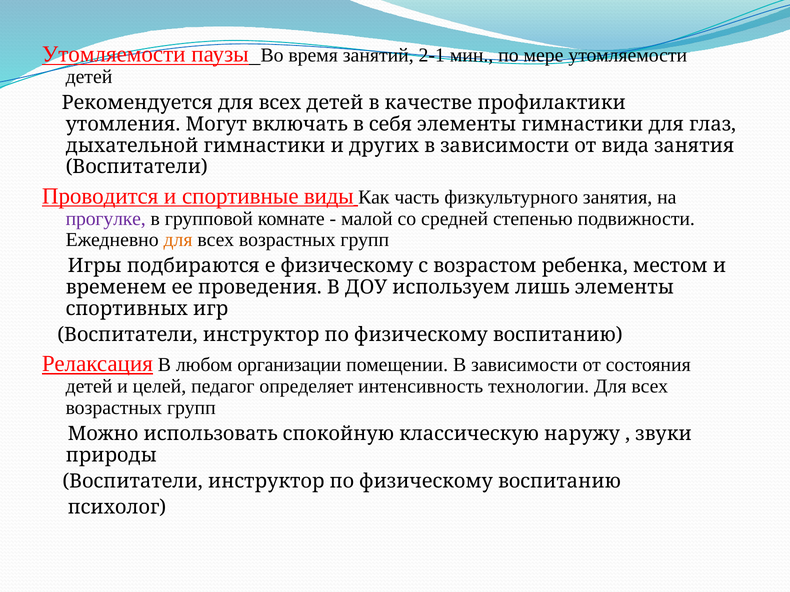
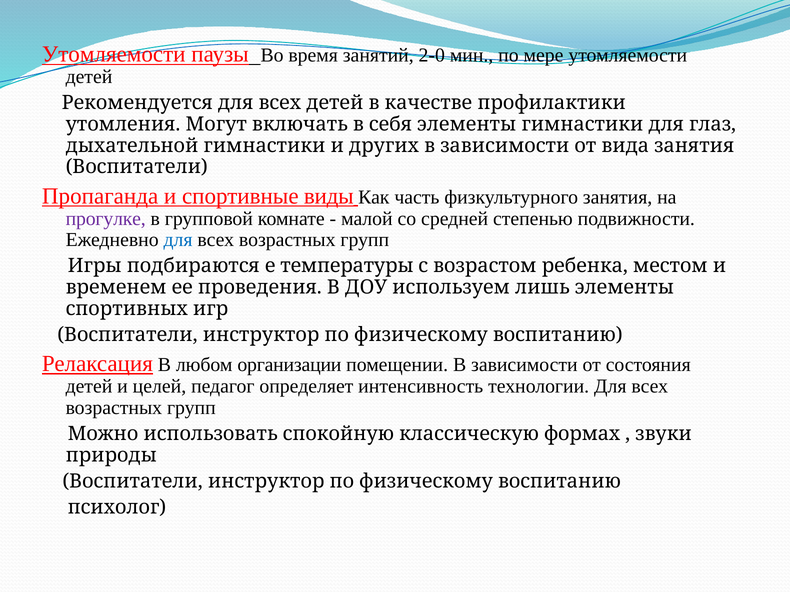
2-1: 2-1 -> 2-0
Проводится: Проводится -> Пропаганда
для at (178, 240) colour: orange -> blue
е физическому: физическому -> температуры
наружу: наружу -> формах
